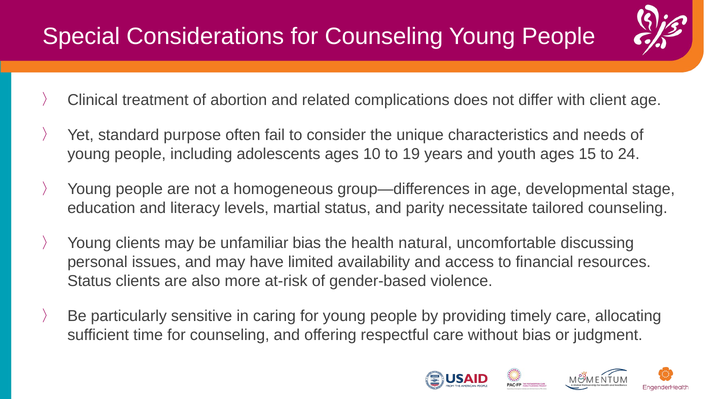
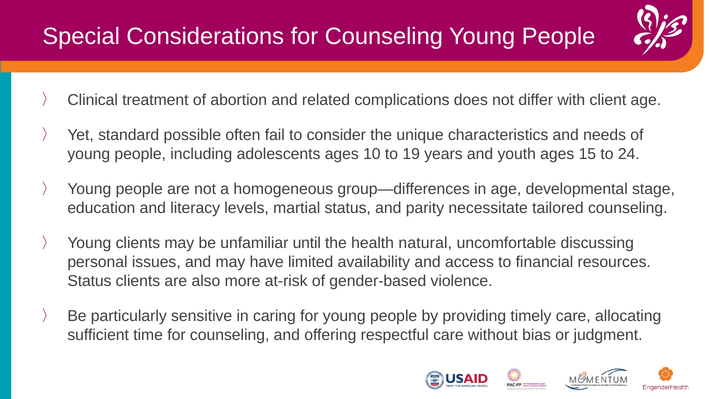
purpose: purpose -> possible
unfamiliar bias: bias -> until
